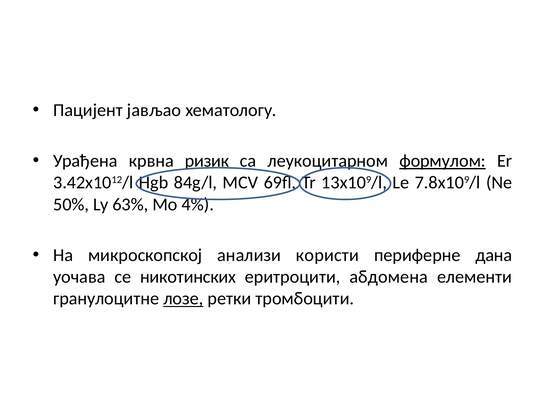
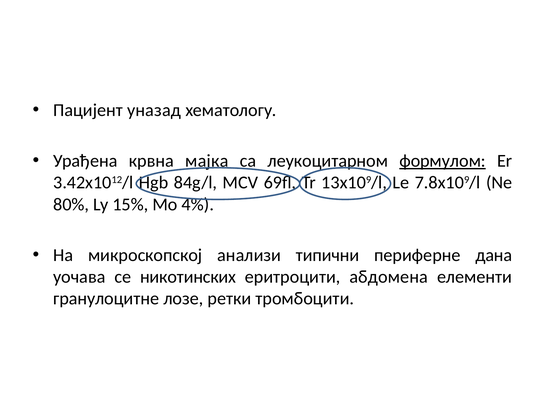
јављао: јављао -> уназад
ризик: ризик -> мајка
50%: 50% -> 80%
63%: 63% -> 15%
користи: користи -> типични
лозе underline: present -> none
